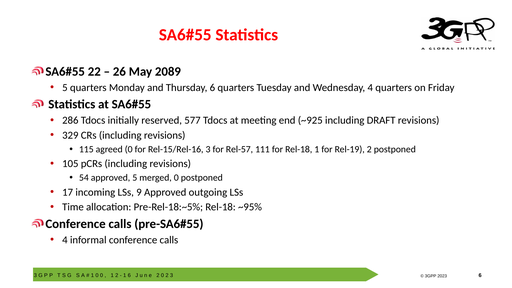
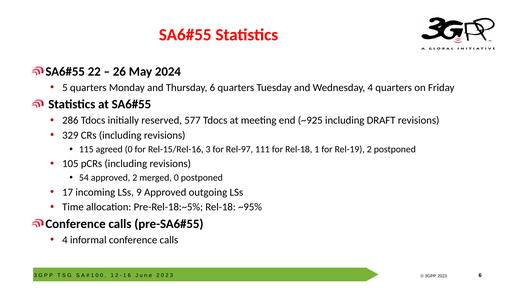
2089: 2089 -> 2024
Rel-57: Rel-57 -> Rel-97
approved 5: 5 -> 2
